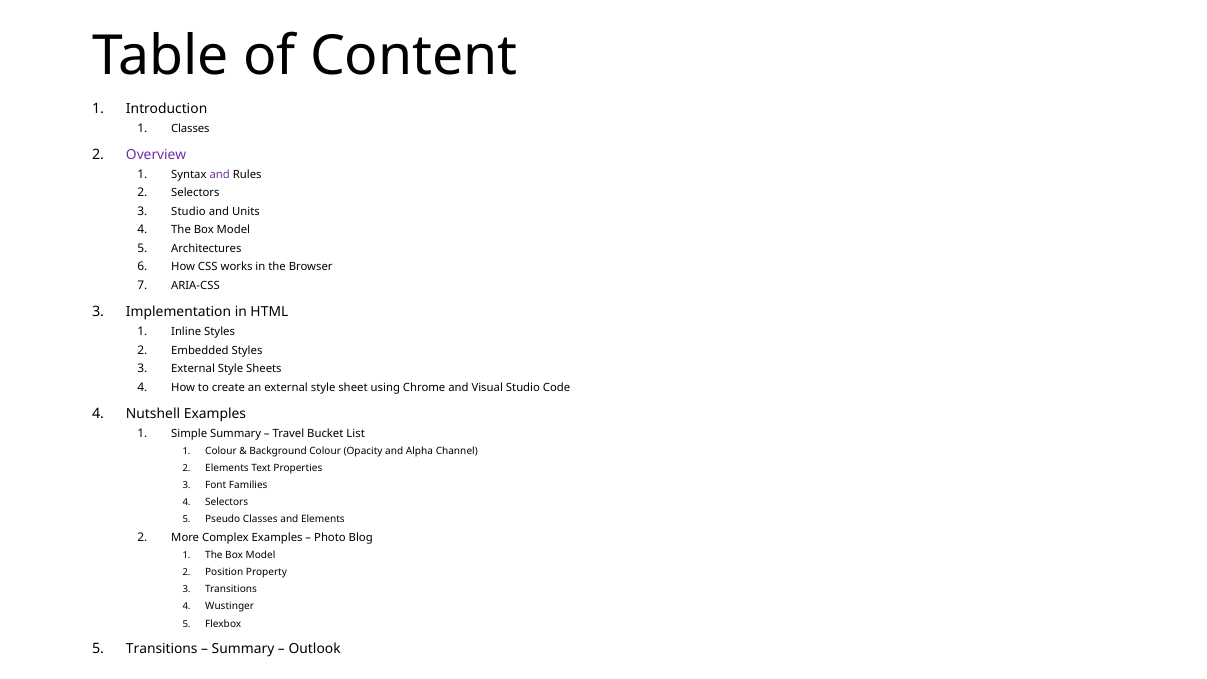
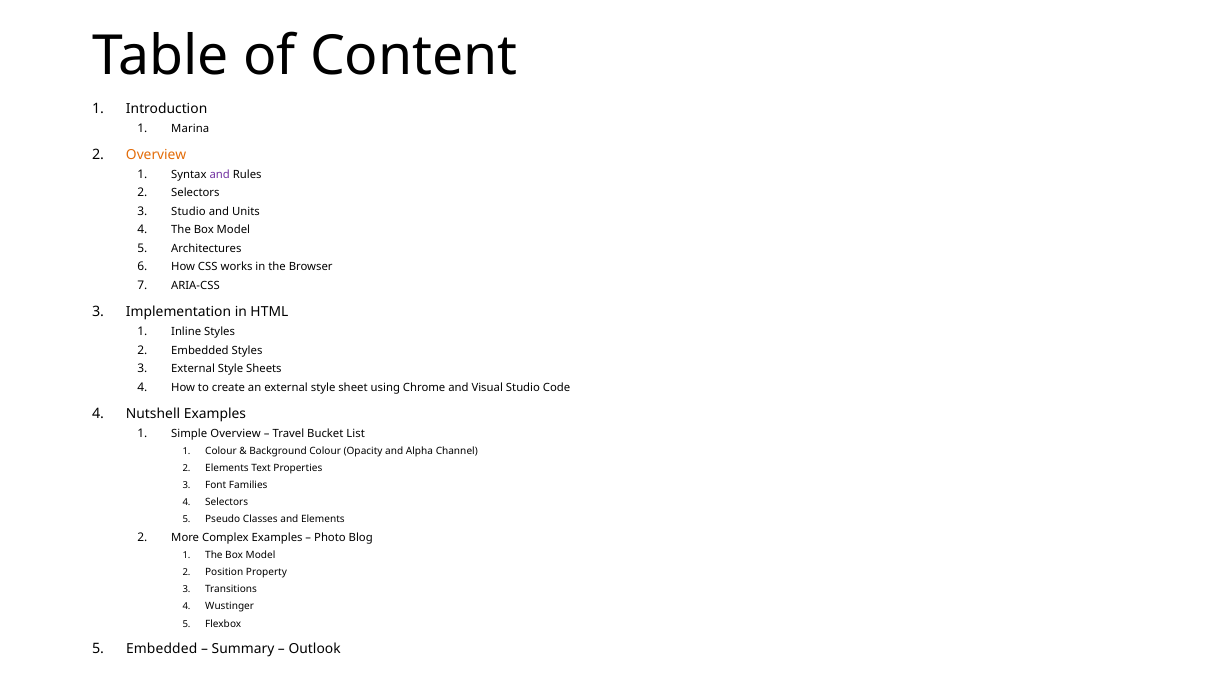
Classes at (190, 128): Classes -> Marina
Overview at (156, 155) colour: purple -> orange
Simple Summary: Summary -> Overview
Transitions at (162, 649): Transitions -> Embedded
